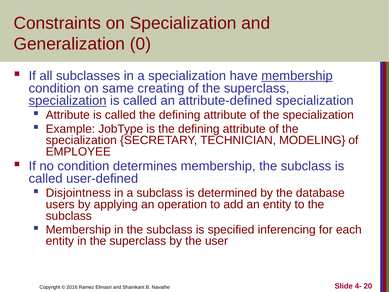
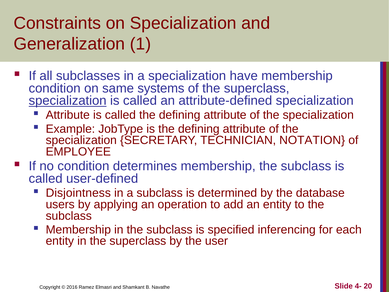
0: 0 -> 1
membership at (297, 76) underline: present -> none
creating: creating -> systems
MODELING: MODELING -> NOTATION
